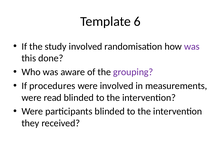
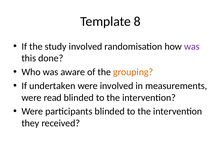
6: 6 -> 8
grouping colour: purple -> orange
procedures: procedures -> undertaken
